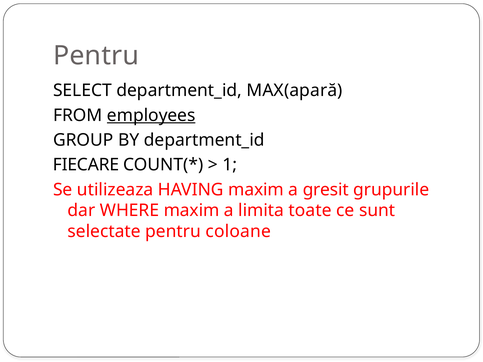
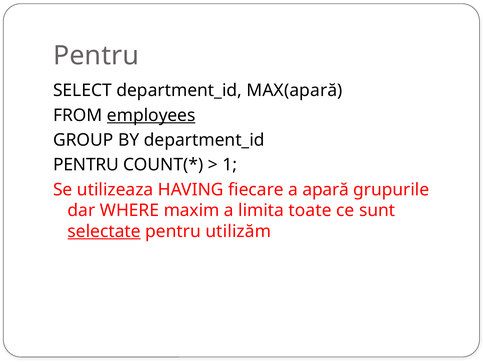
FIECARE at (86, 165): FIECARE -> PENTRU
HAVING maxim: maxim -> fiecare
gresit: gresit -> apară
selectate underline: none -> present
coloane: coloane -> utilizăm
